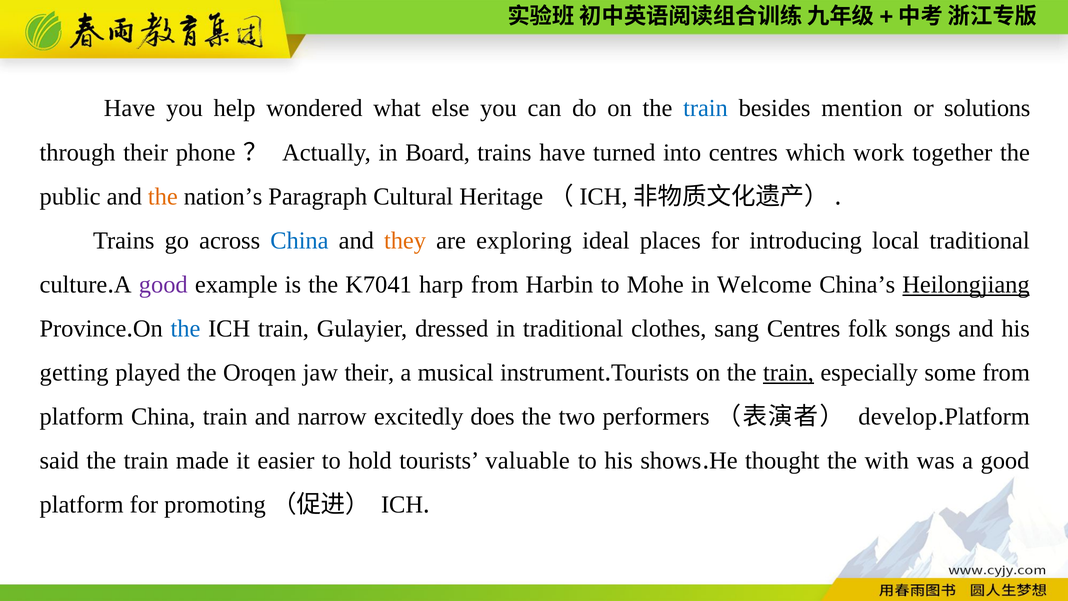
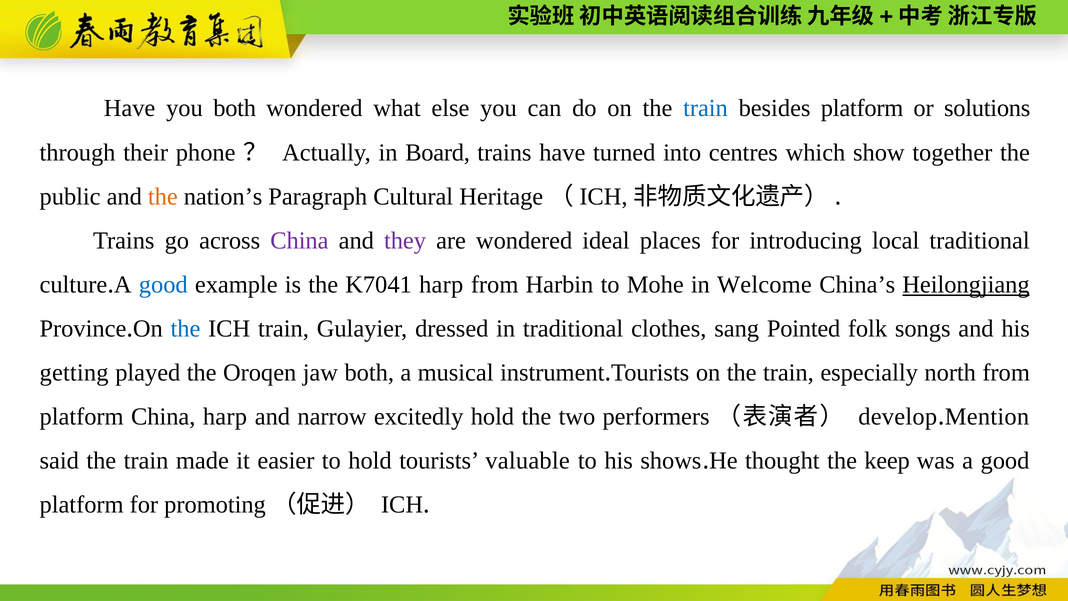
you help: help -> both
besides mention: mention -> platform
work: work -> show
China at (299, 240) colour: blue -> purple
they colour: orange -> purple
are exploring: exploring -> wondered
good at (163, 284) colour: purple -> blue
sang Centres: Centres -> Pointed
jaw their: their -> both
train at (788, 373) underline: present -> none
some: some -> north
China train: train -> harp
excitedly does: does -> hold
Platform at (987, 417): Platform -> Mention
with: with -> keep
